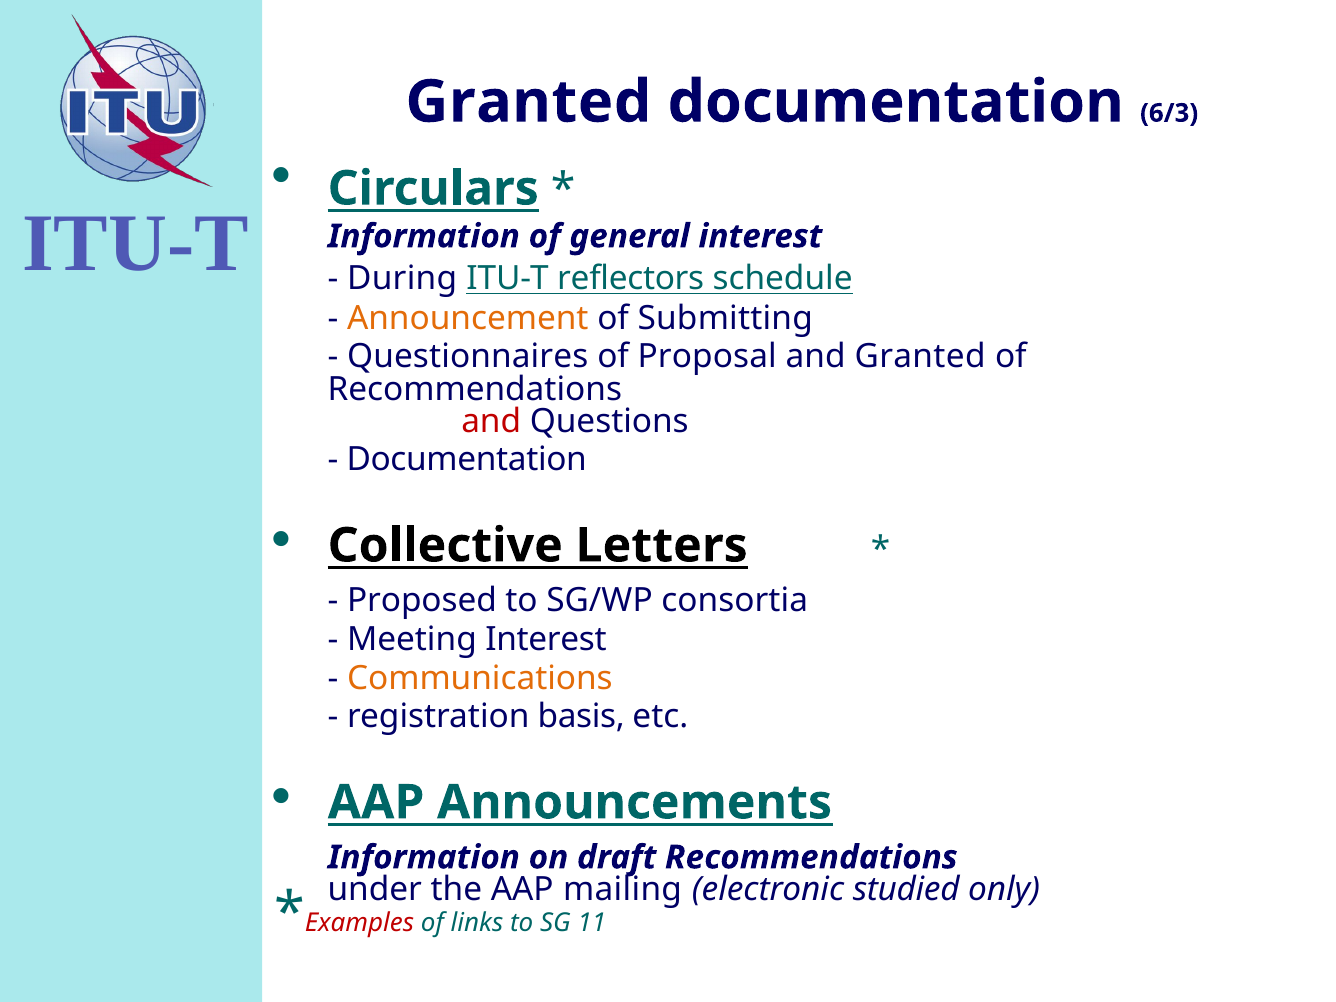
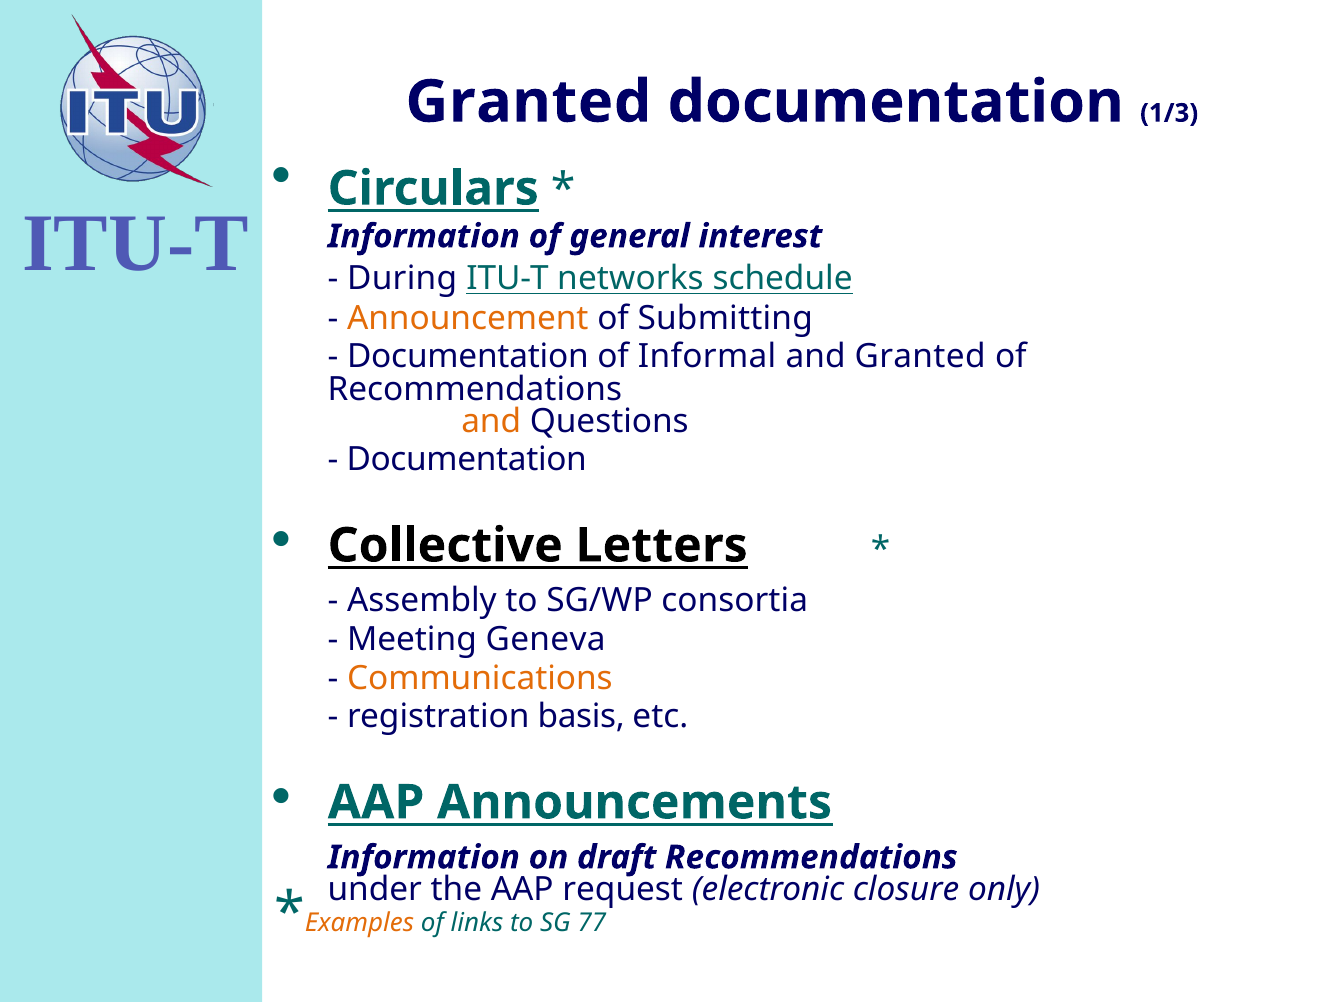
6/3: 6/3 -> 1/3
reflectors: reflectors -> networks
Questionnaires at (468, 357): Questionnaires -> Documentation
Proposal: Proposal -> Informal
and at (491, 421) colour: red -> orange
Proposed: Proposed -> Assembly
Meeting Interest: Interest -> Geneva
mailing: mailing -> request
studied: studied -> closure
Examples colour: red -> orange
11: 11 -> 77
